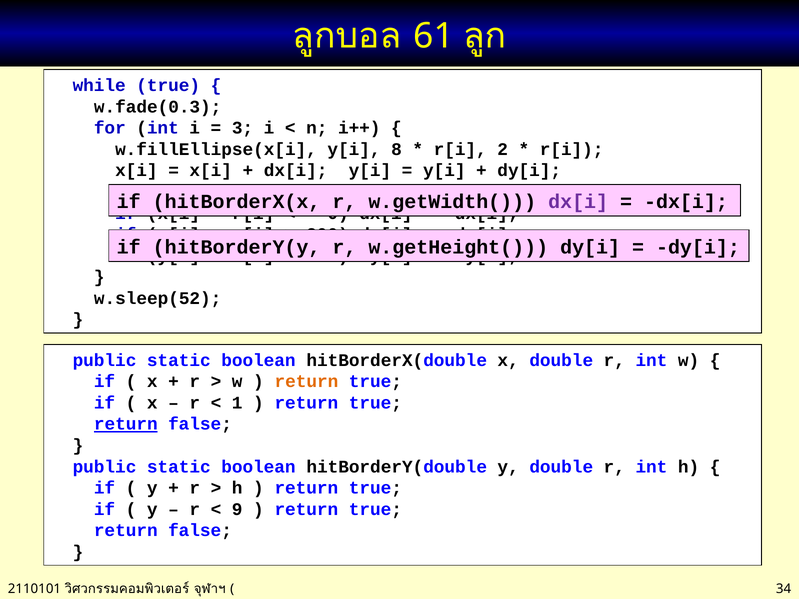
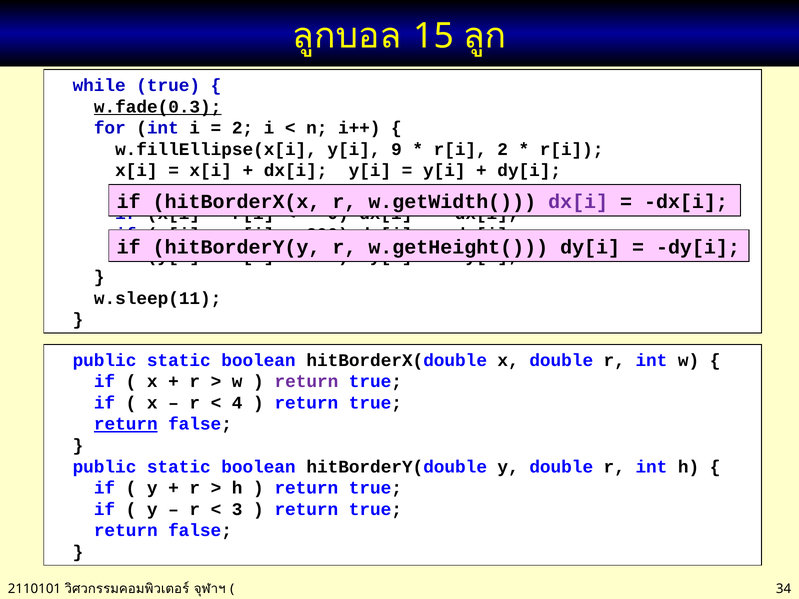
61: 61 -> 15
w.fade(0.3 underline: none -> present
3 at (243, 128): 3 -> 2
8: 8 -> 9
w.sleep(52: w.sleep(52 -> w.sleep(11
return at (306, 382) colour: orange -> purple
1: 1 -> 4
9: 9 -> 3
